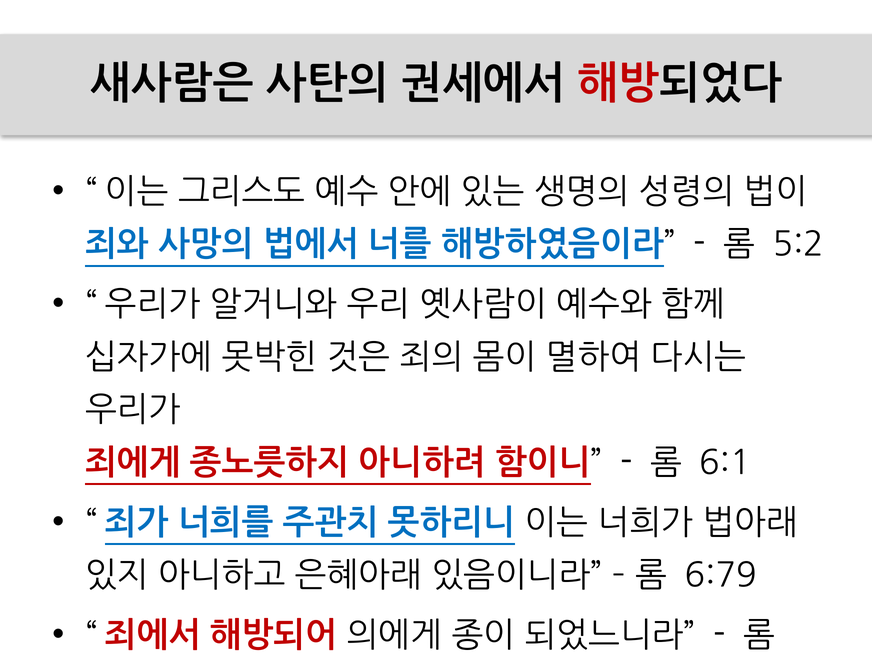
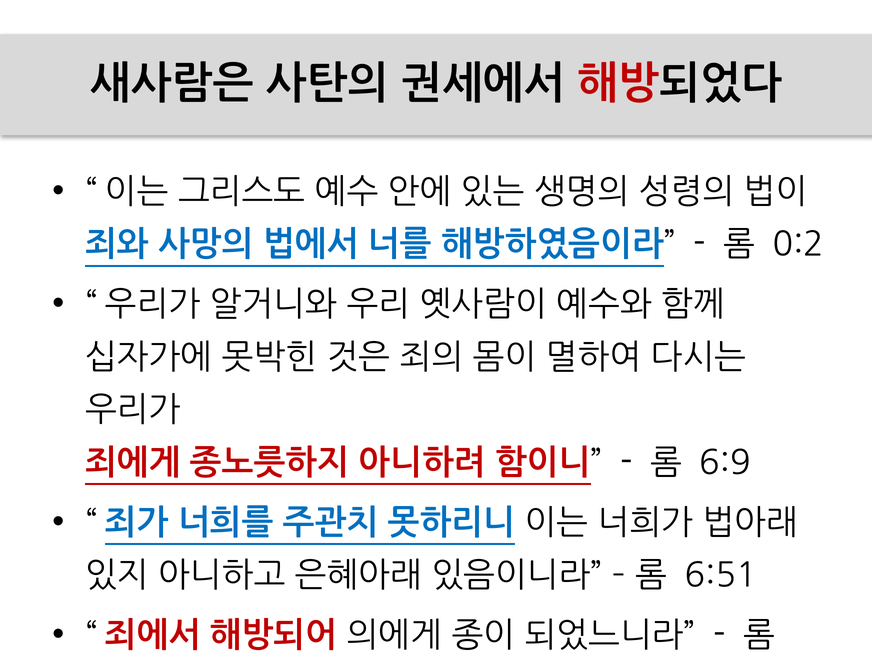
5:2: 5:2 -> 0:2
6:1: 6:1 -> 6:9
6:79: 6:79 -> 6:51
